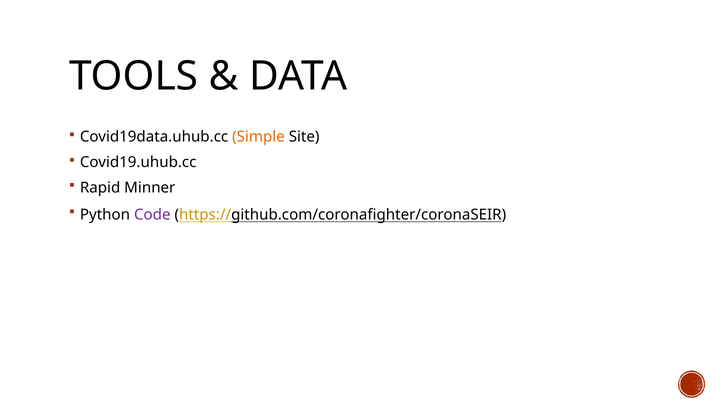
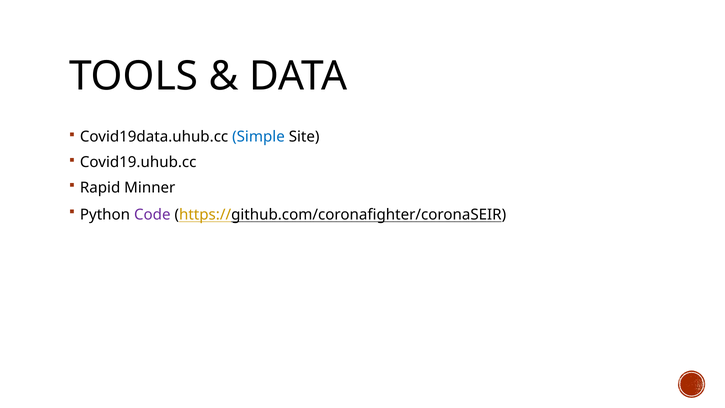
Simple colour: orange -> blue
